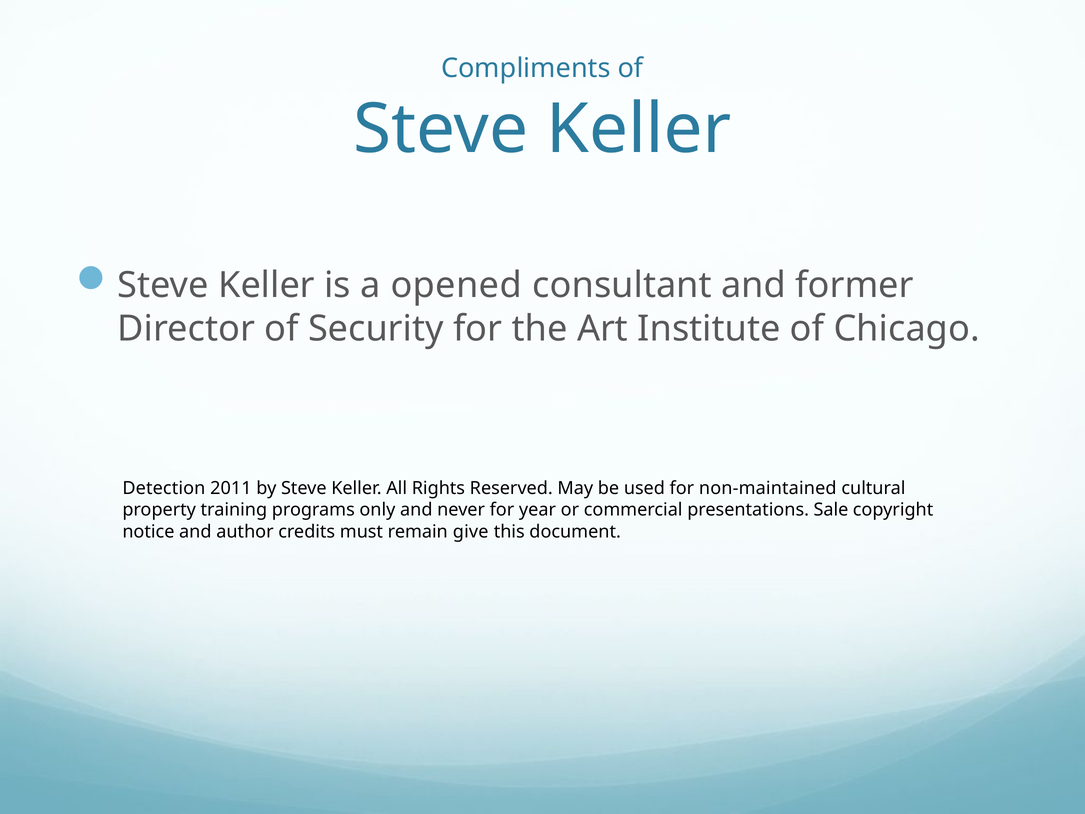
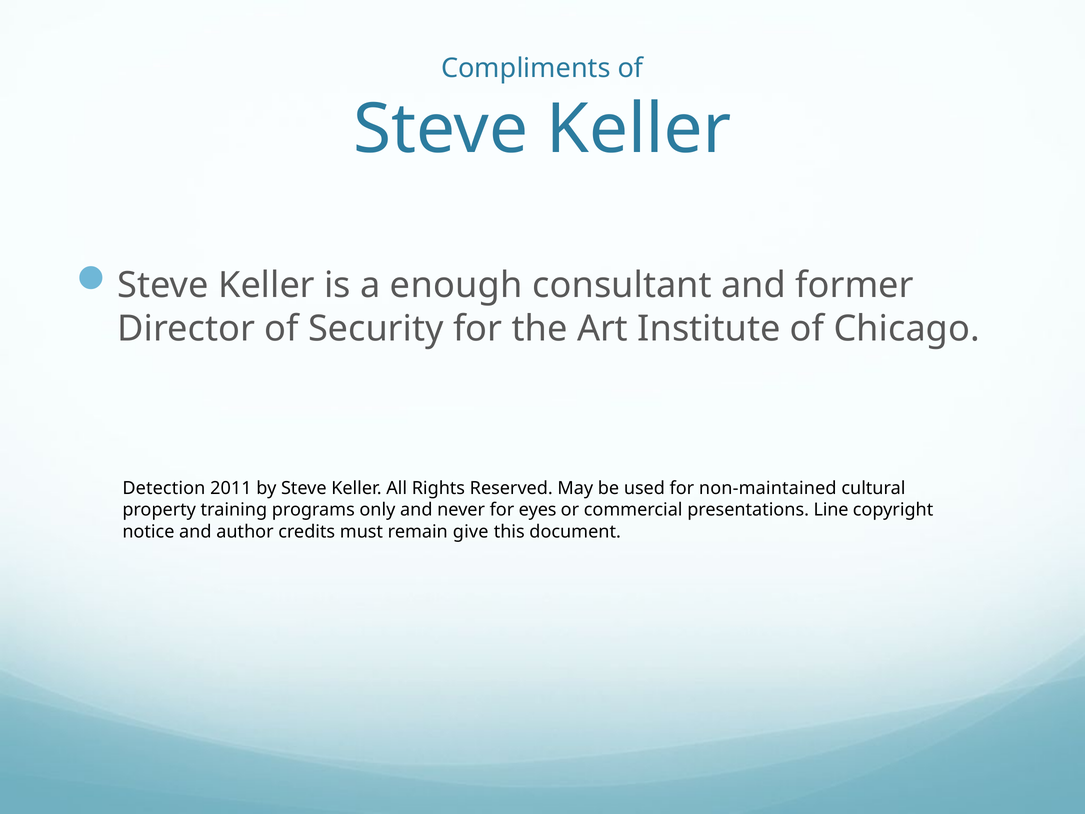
opened: opened -> enough
year: year -> eyes
Sale: Sale -> Line
